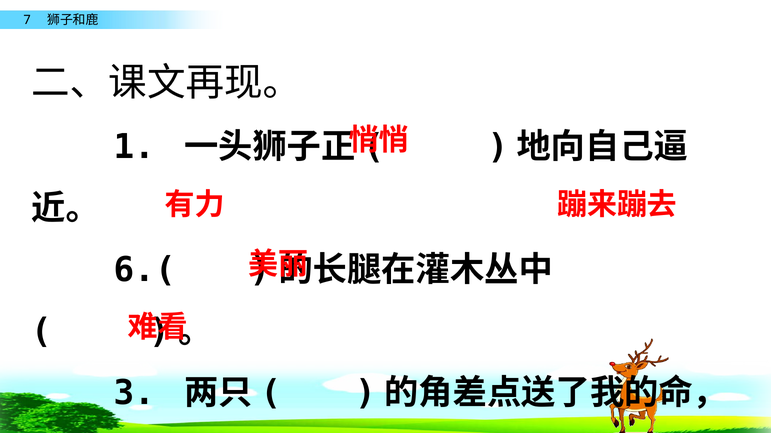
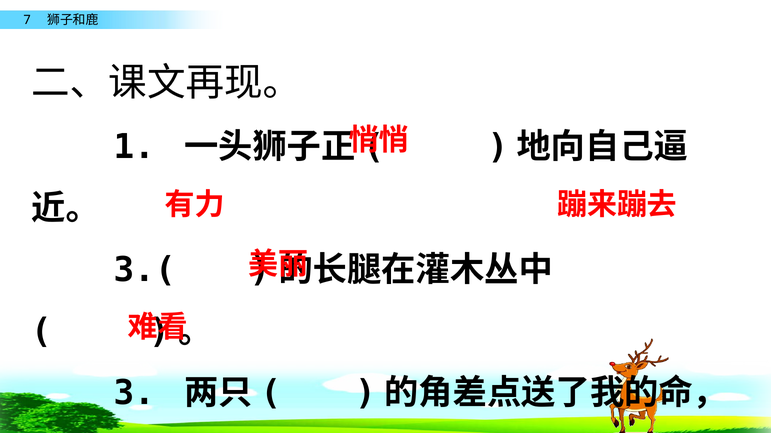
6.(: 6.( -> 3.(
